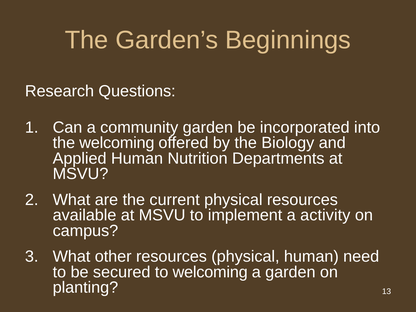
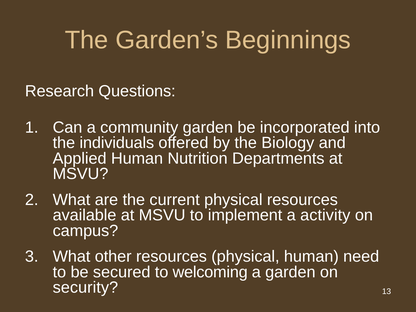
the welcoming: welcoming -> individuals
planting: planting -> security
